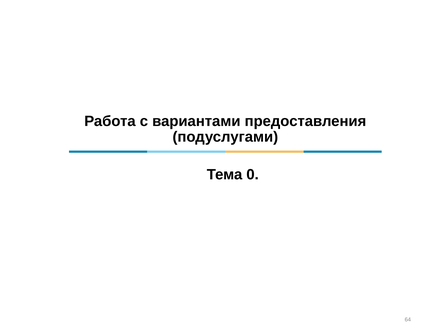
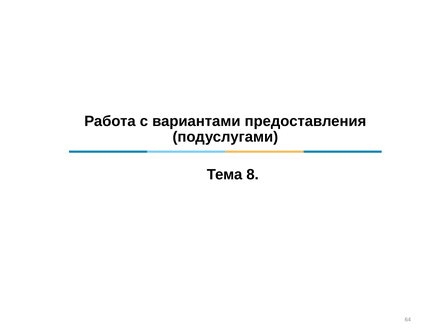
0: 0 -> 8
